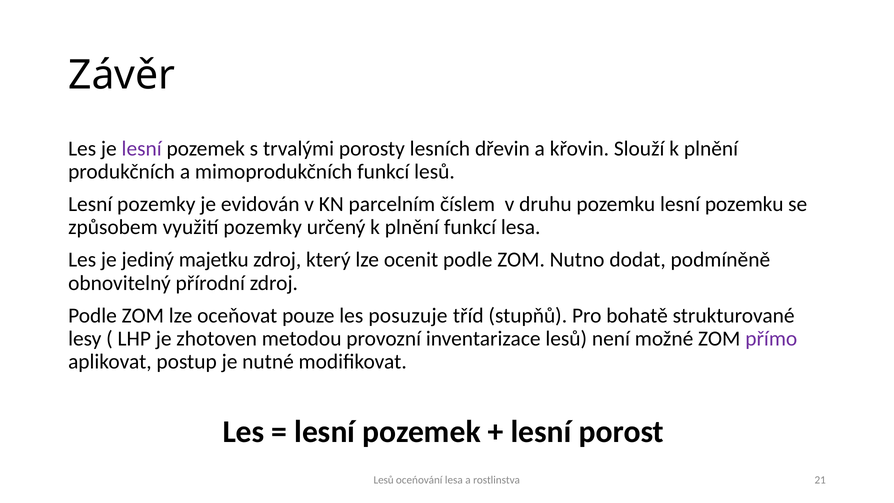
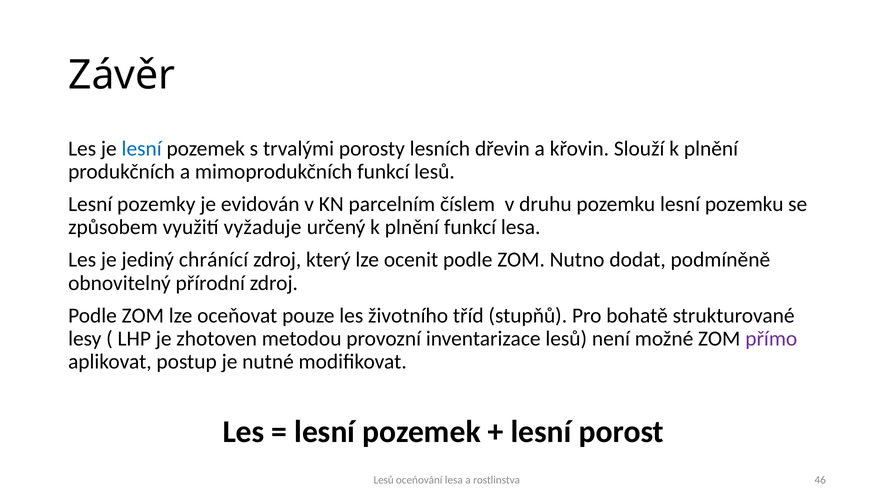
lesní at (142, 149) colour: purple -> blue
využití pozemky: pozemky -> vyžaduje
majetku: majetku -> chránící
posuzuje: posuzuje -> životního
21: 21 -> 46
